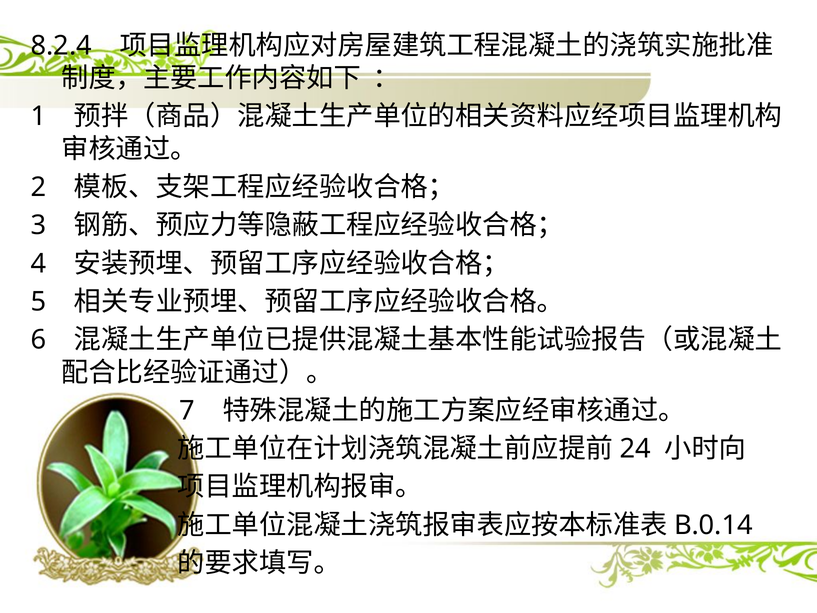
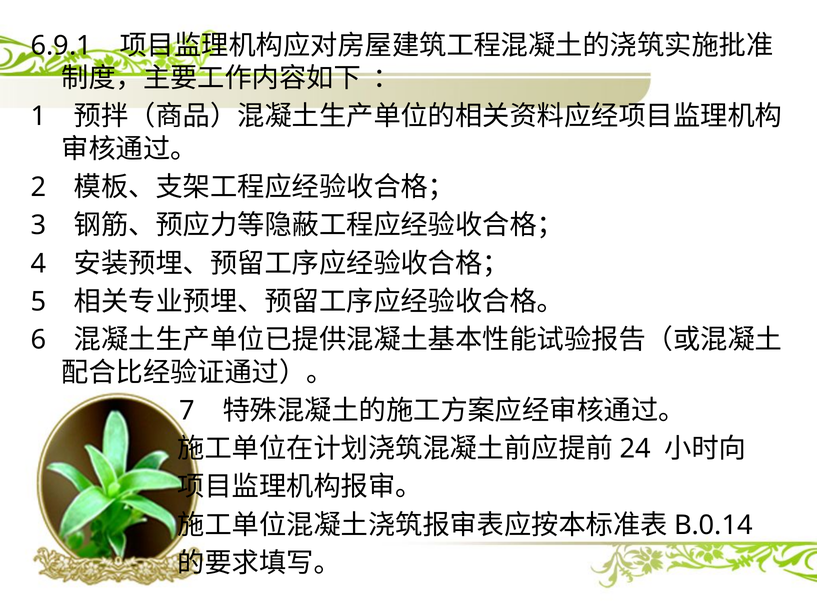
8.2.4: 8.2.4 -> 6.9.1
